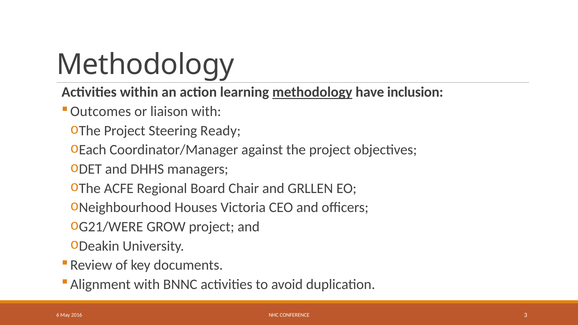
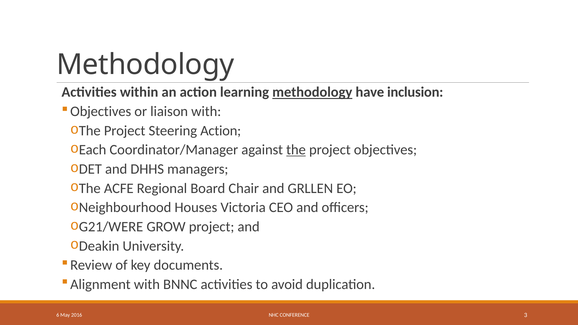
Outcomes at (101, 111): Outcomes -> Objectives
Steering Ready: Ready -> Action
the at (296, 150) underline: none -> present
